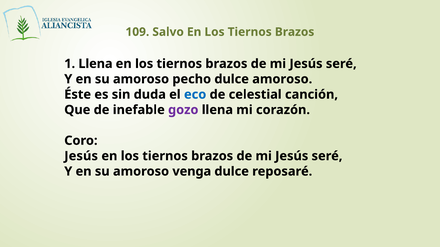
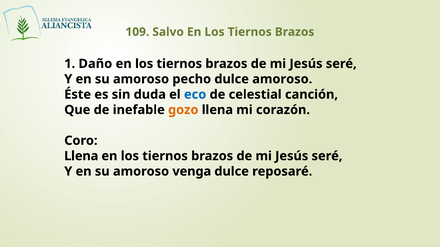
1 Llena: Llena -> Daño
gozo colour: purple -> orange
Jesús at (81, 156): Jesús -> Llena
